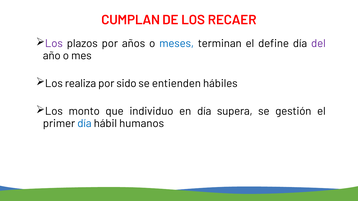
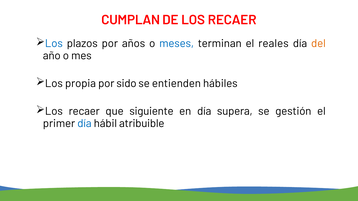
Los at (54, 44) colour: purple -> blue
define: define -> reales
del colour: purple -> orange
realiza: realiza -> propia
monto at (84, 111): monto -> recaer
individuo: individuo -> siguiente
humanos: humanos -> atribuible
